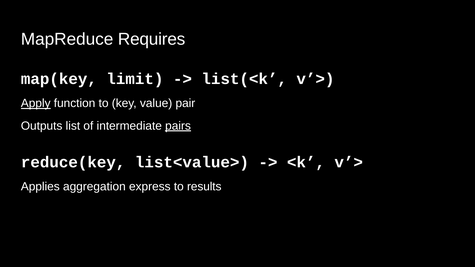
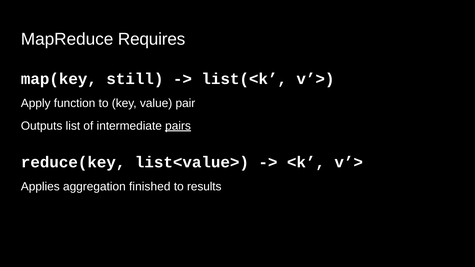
limit: limit -> still
Apply underline: present -> none
express: express -> finished
